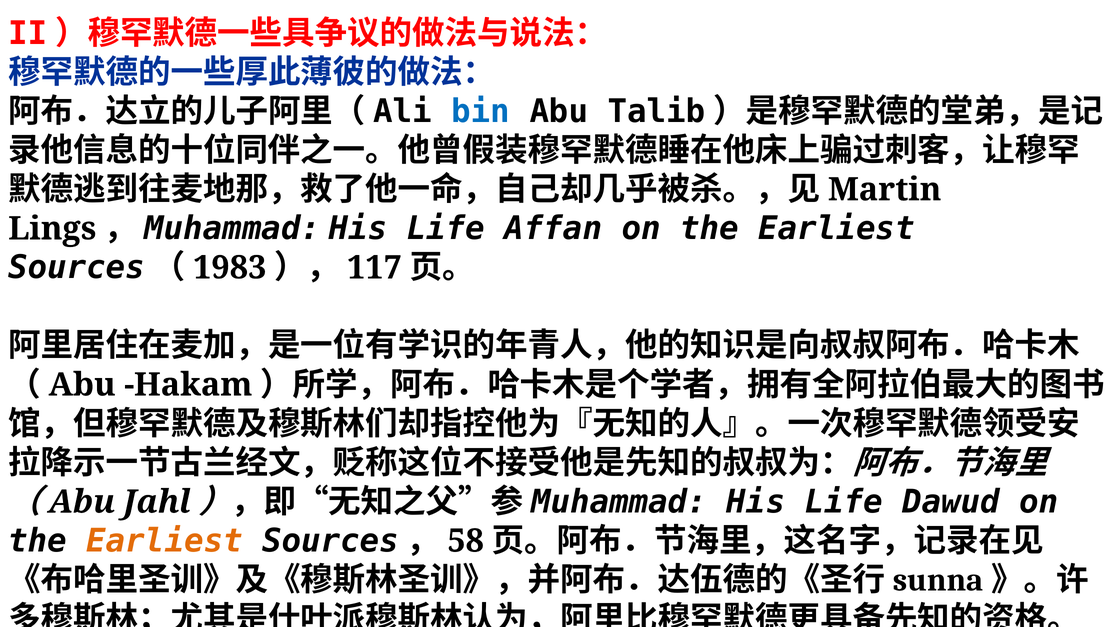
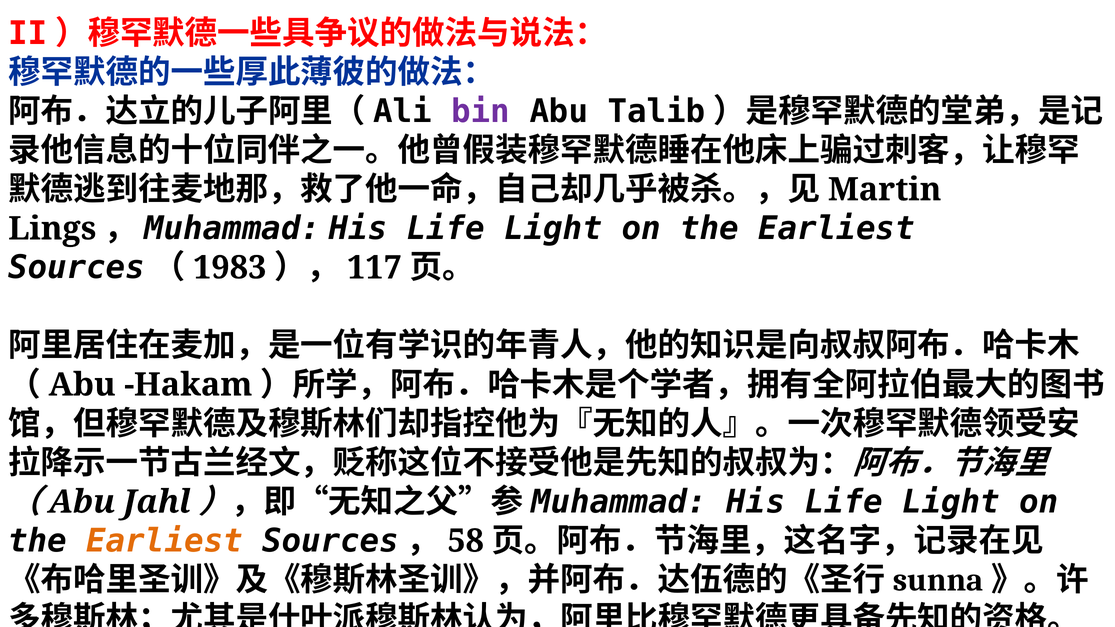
bin colour: blue -> purple
Affan at (553, 229): Affan -> Light
Dawud at (951, 502): Dawud -> Light
